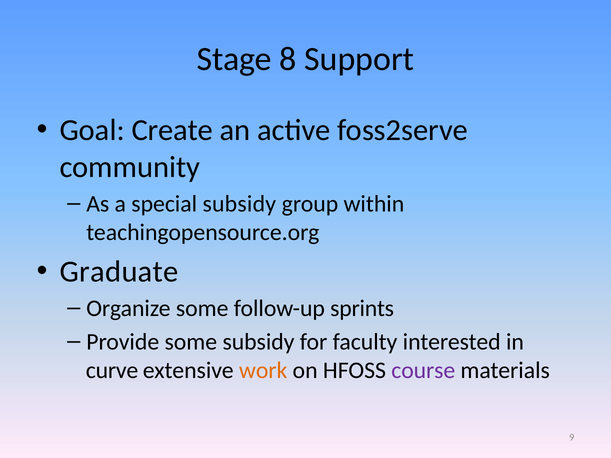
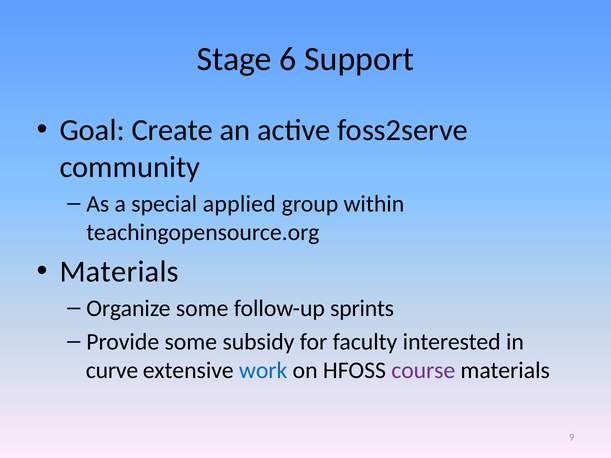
8: 8 -> 6
special subsidy: subsidy -> applied
Graduate at (119, 272): Graduate -> Materials
work colour: orange -> blue
